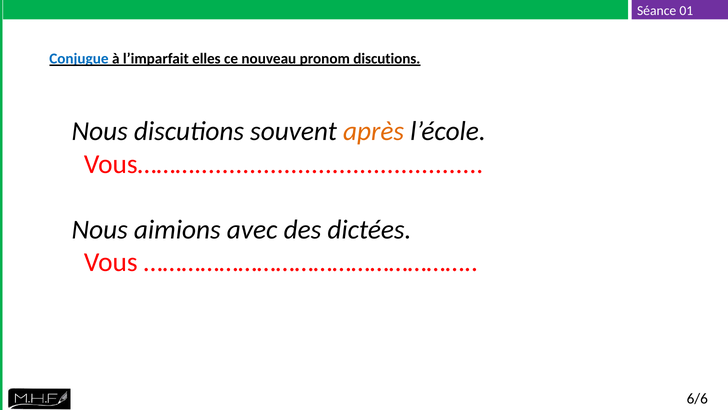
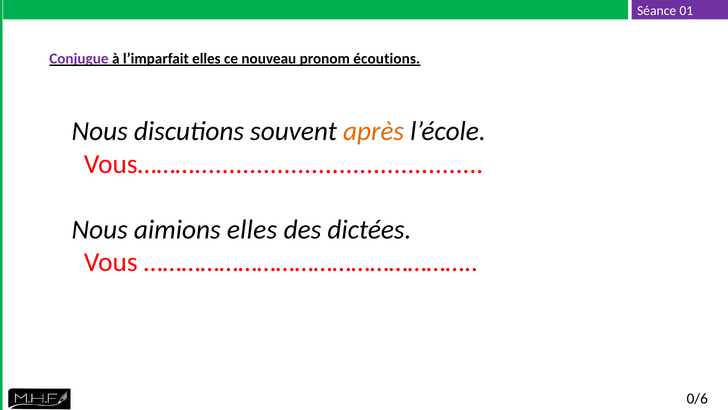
Conjugue colour: blue -> purple
pronom discutions: discutions -> écoutions
aimions avec: avec -> elles
6/6: 6/6 -> 0/6
